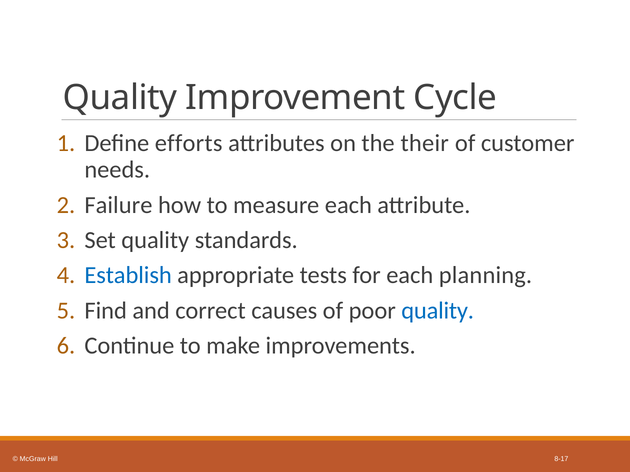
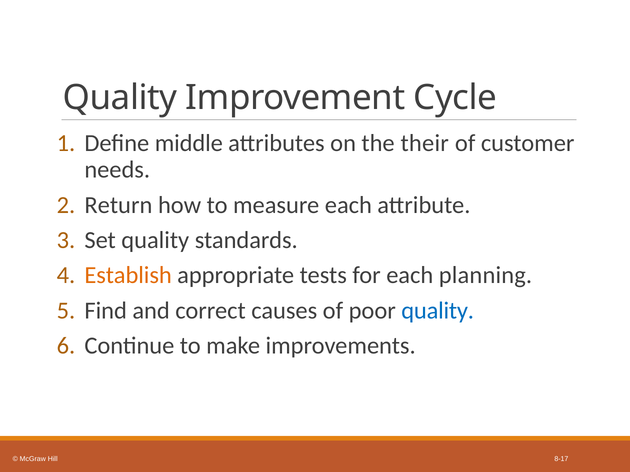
efforts: efforts -> middle
Failure: Failure -> Return
Establish colour: blue -> orange
